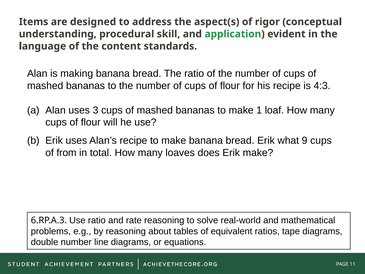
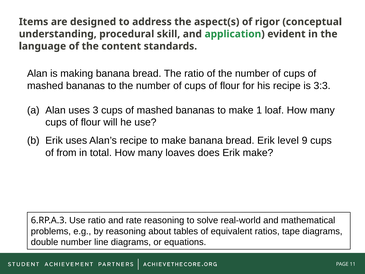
4:3: 4:3 -> 3:3
what: what -> level
